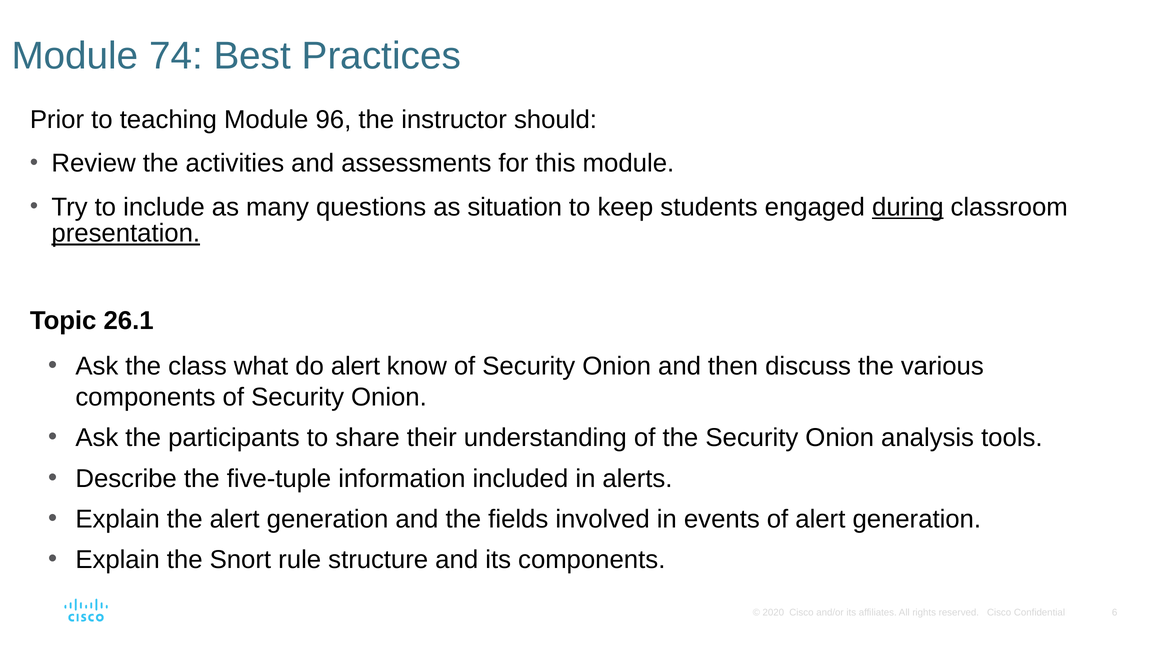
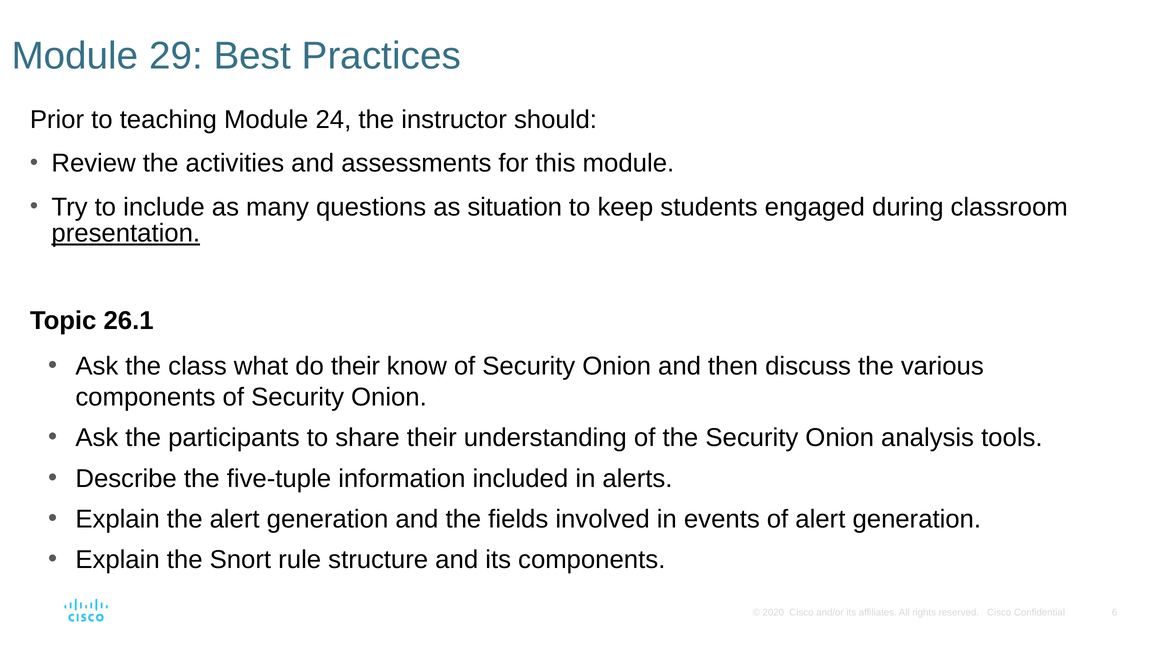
74: 74 -> 29
96: 96 -> 24
during underline: present -> none
do alert: alert -> their
